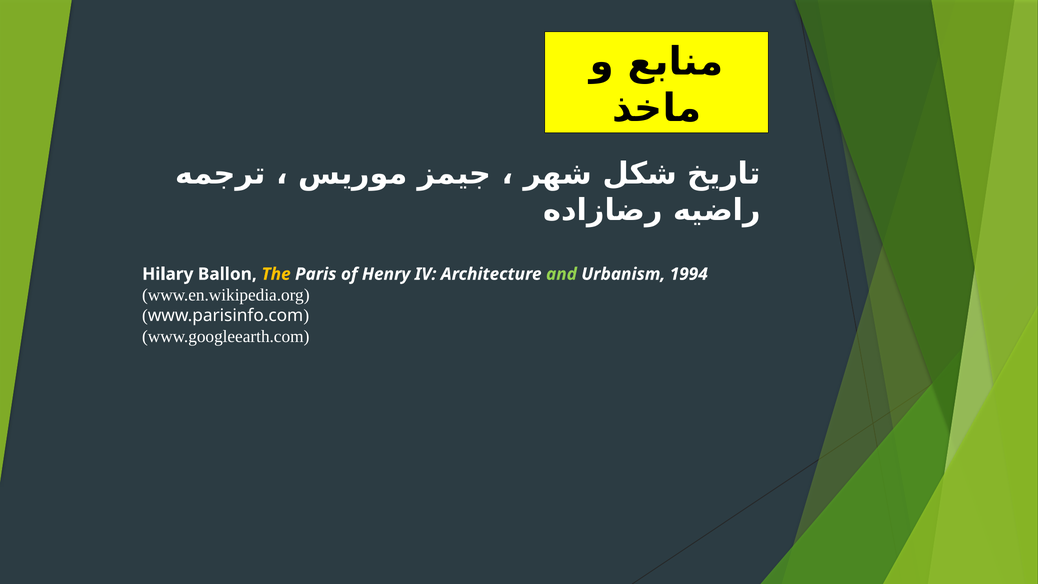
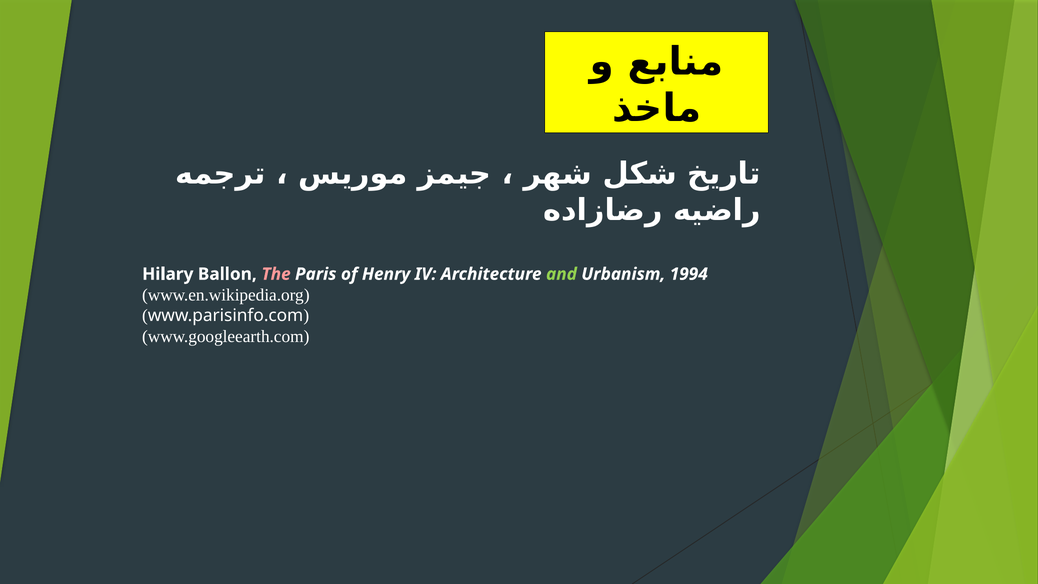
The colour: yellow -> pink
